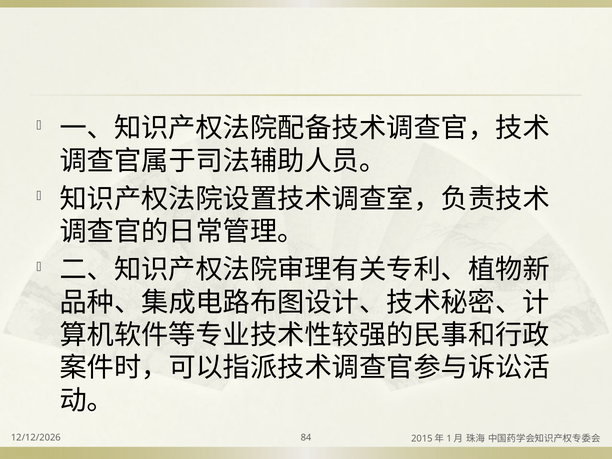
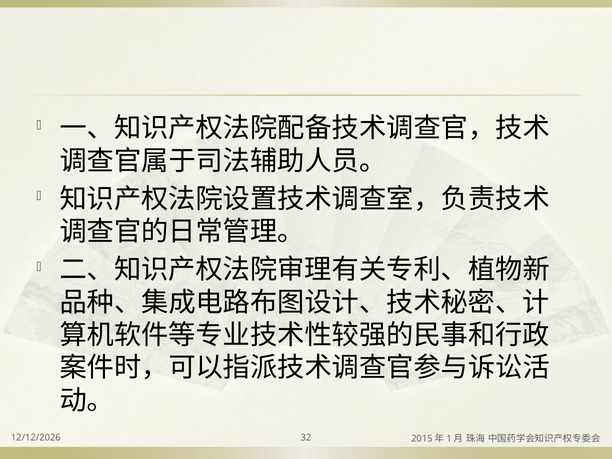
84: 84 -> 32
